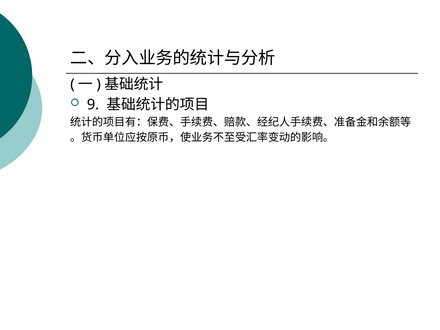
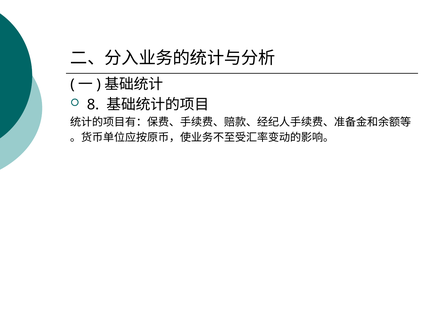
9: 9 -> 8
